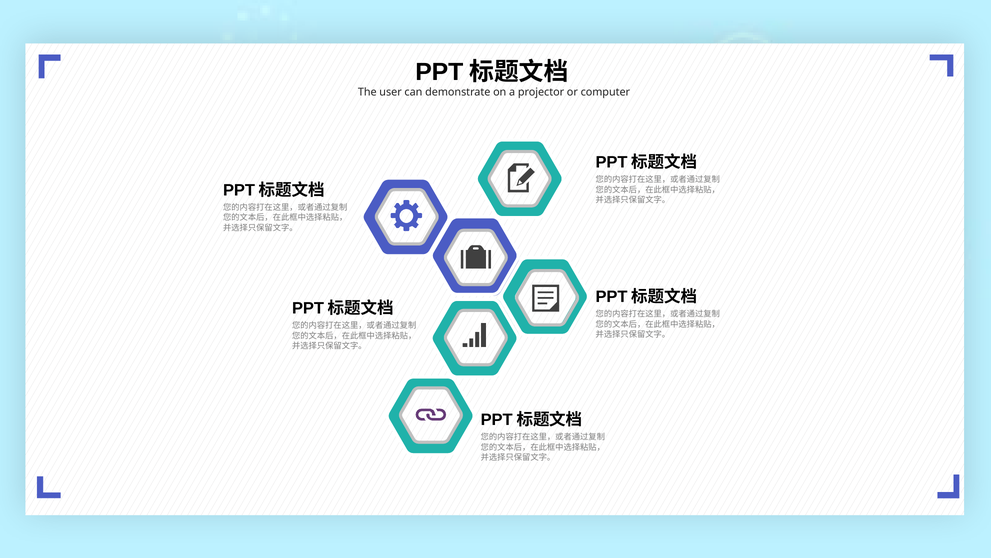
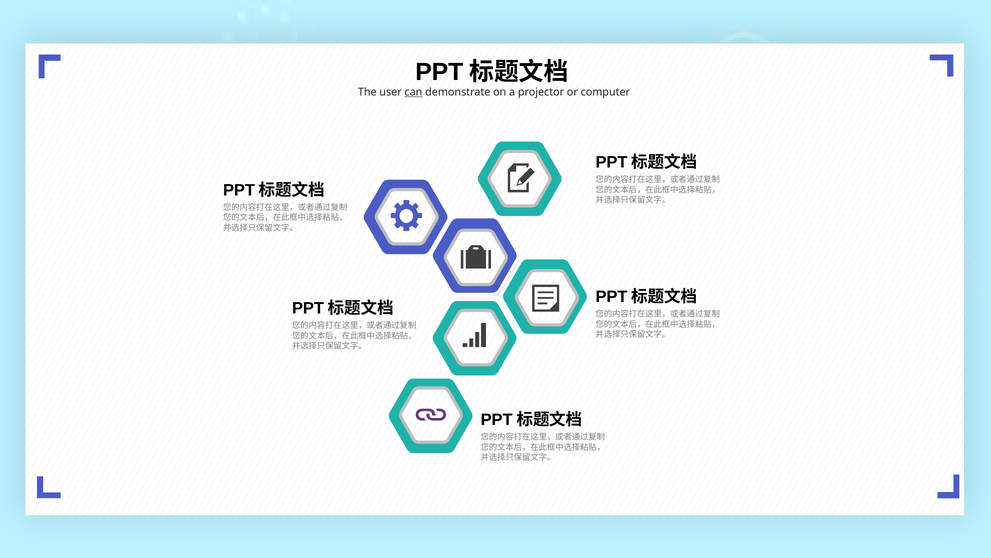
can underline: none -> present
